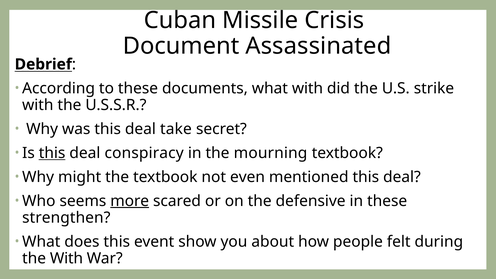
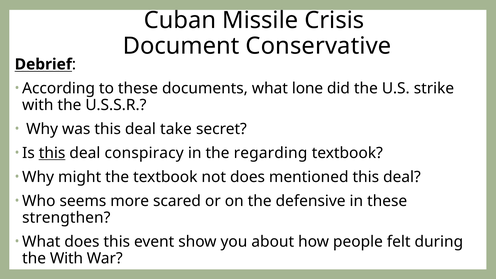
Assassinated: Assassinated -> Conservative
what with: with -> lone
mourning: mourning -> regarding
not even: even -> does
more underline: present -> none
